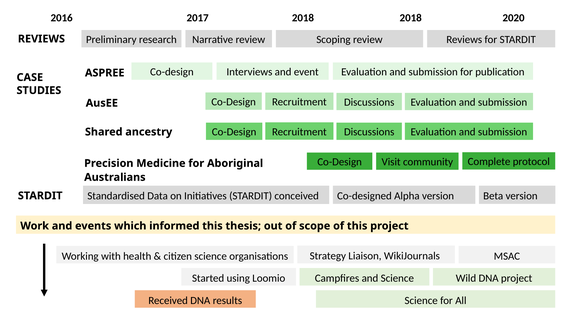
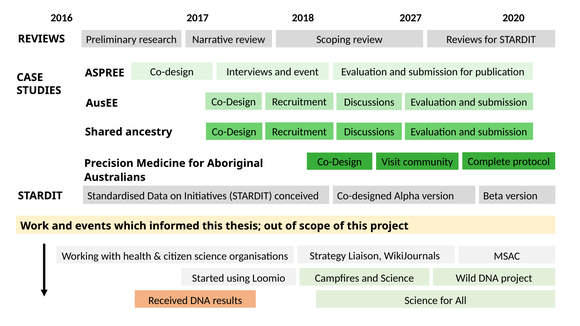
2018 2018: 2018 -> 2027
